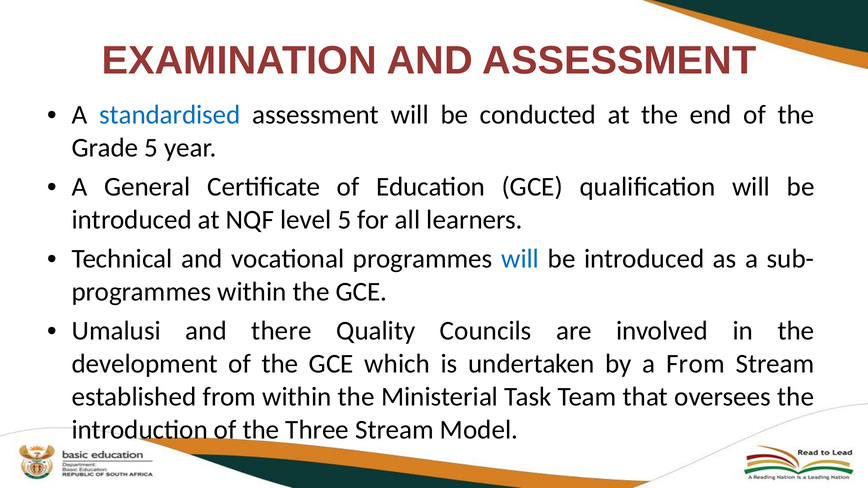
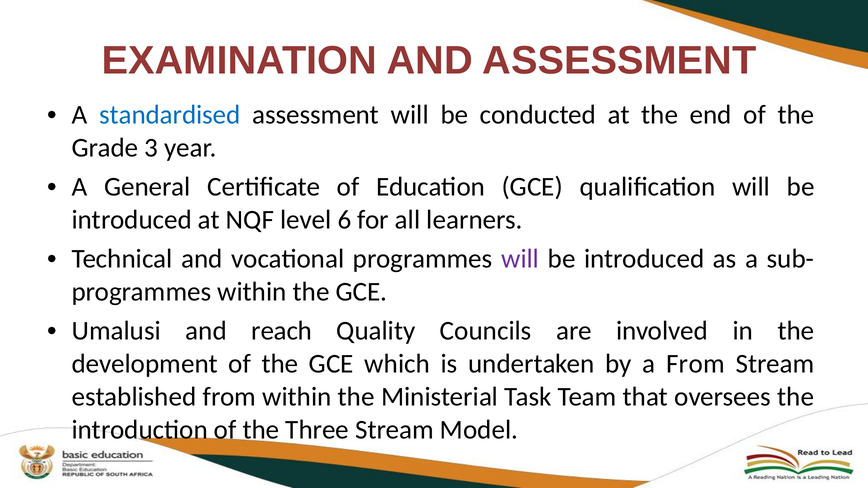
Grade 5: 5 -> 3
level 5: 5 -> 6
will at (520, 259) colour: blue -> purple
there: there -> reach
